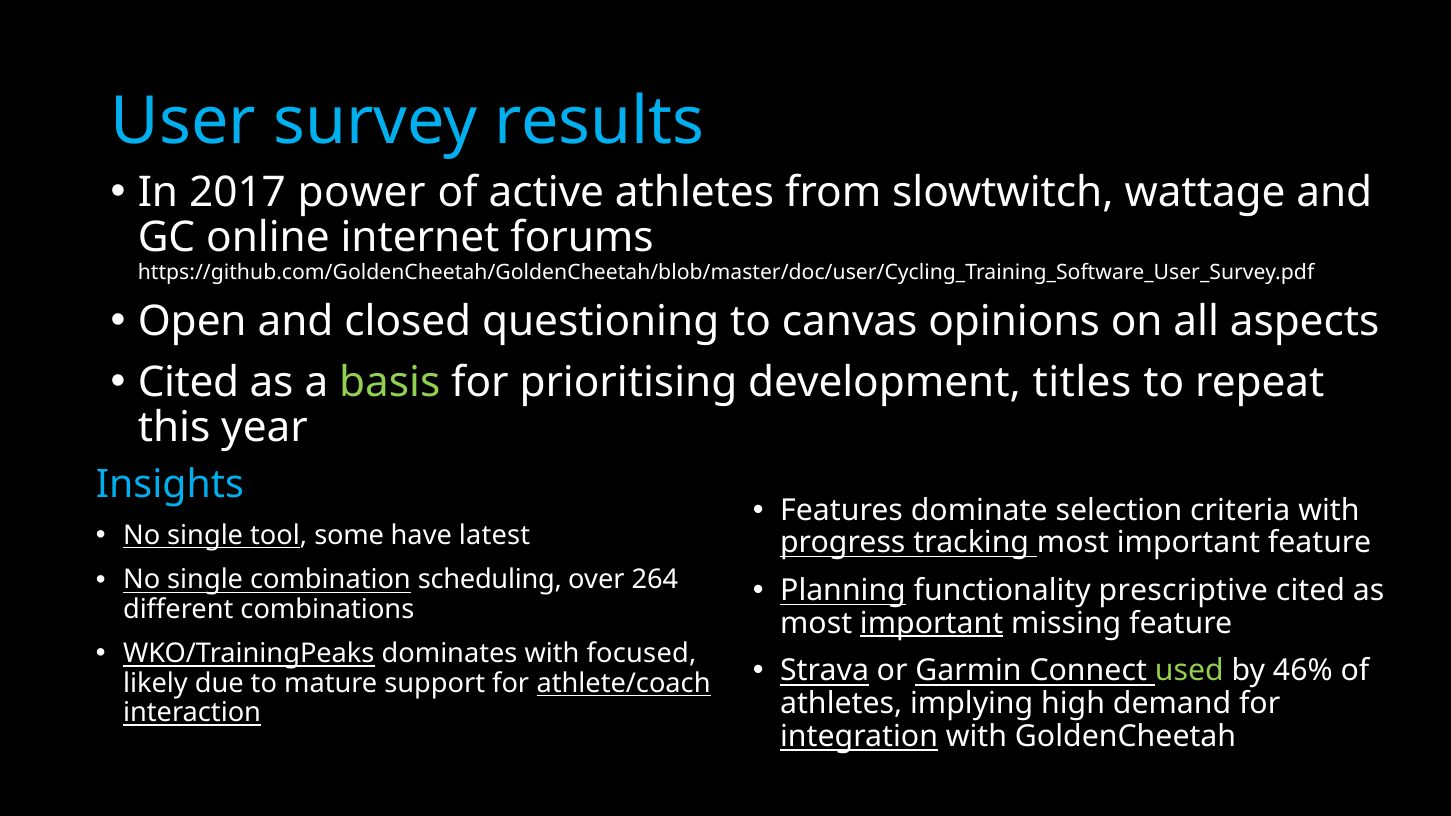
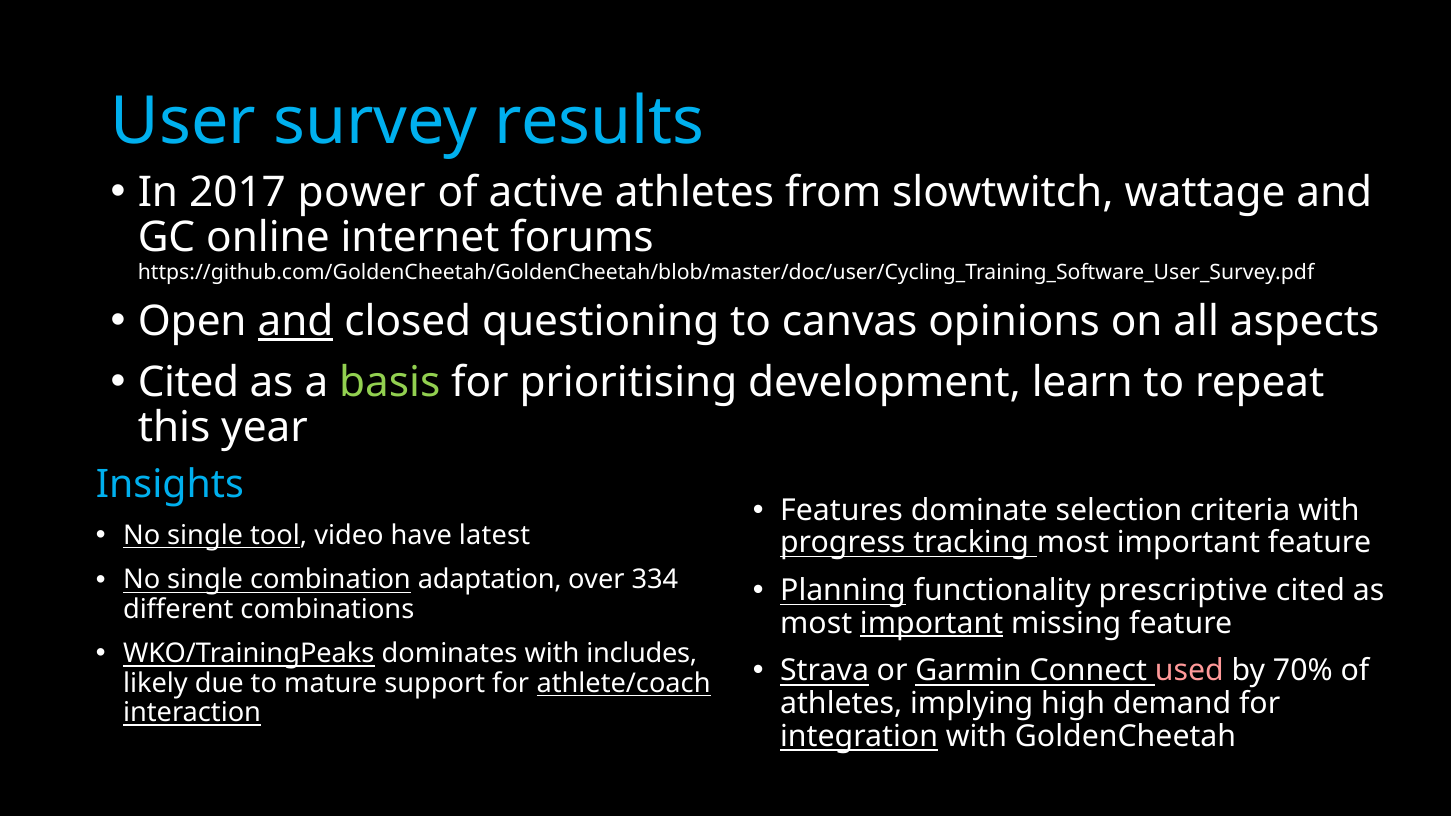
and at (296, 322) underline: none -> present
titles: titles -> learn
some: some -> video
scheduling: scheduling -> adaptation
264: 264 -> 334
focused: focused -> includes
used colour: light green -> pink
46%: 46% -> 70%
